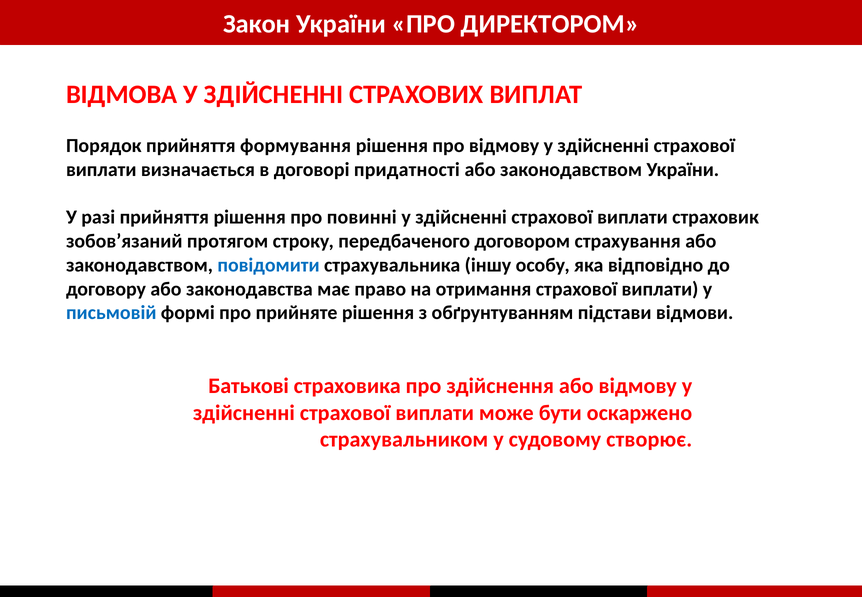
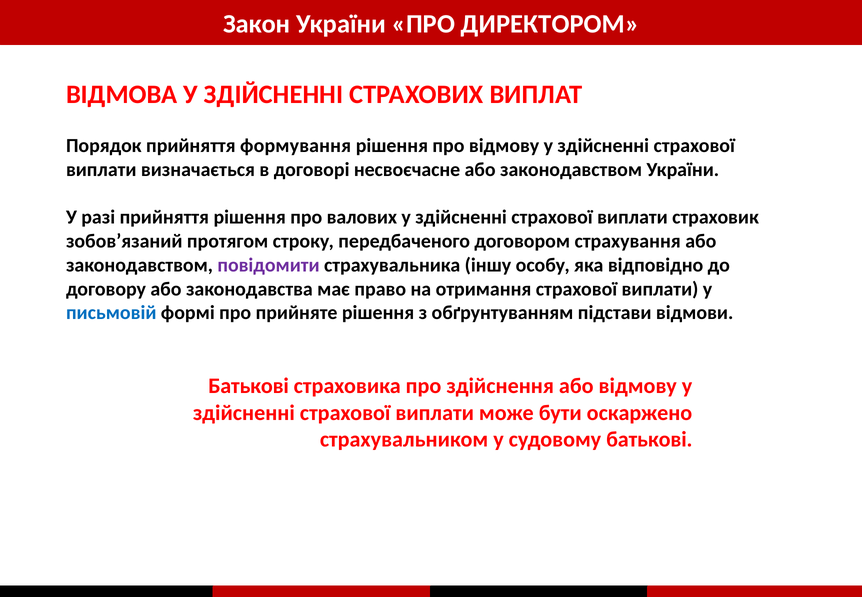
придатності: придатності -> несвоєчасне
повинні: повинні -> валових
повідомити colour: blue -> purple
судовому створює: створює -> батькові
